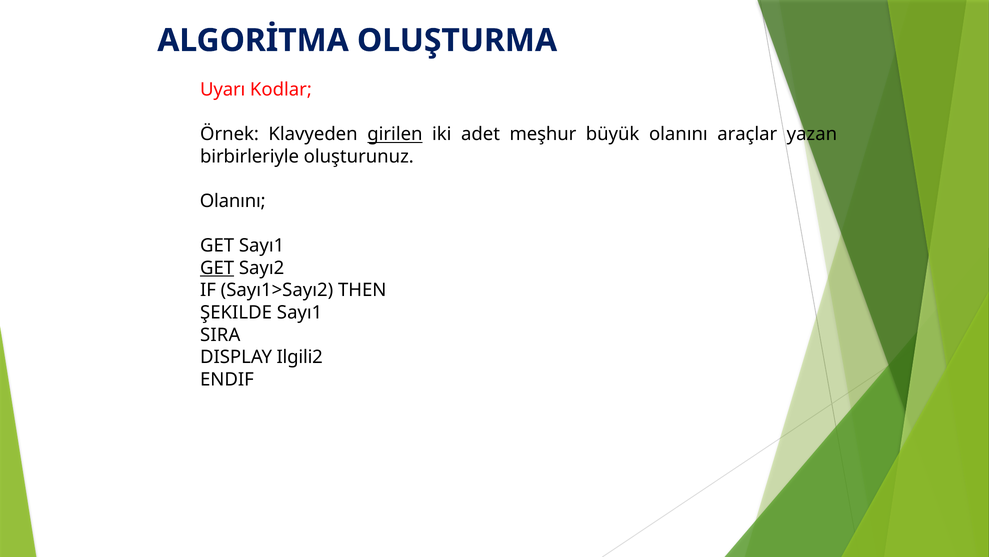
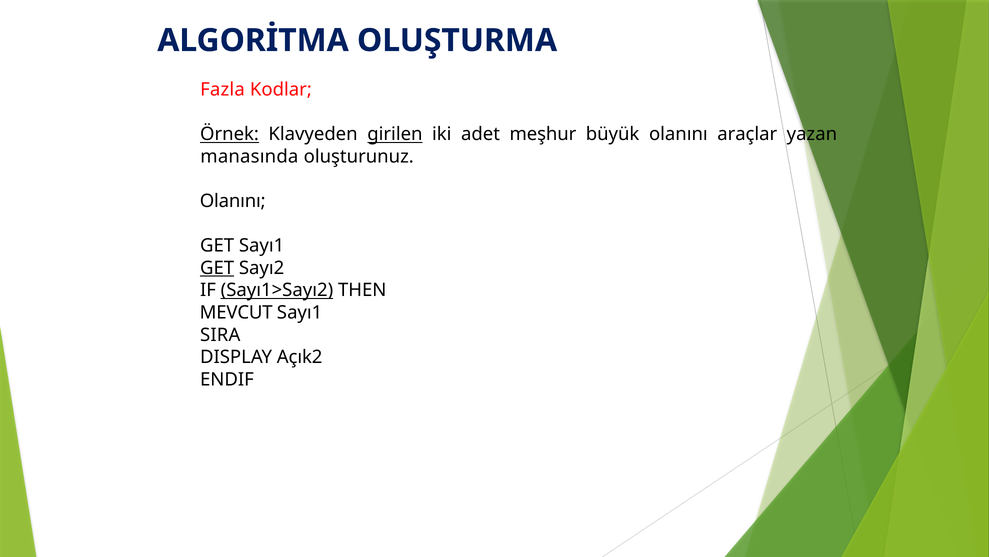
Uyarı: Uyarı -> Fazla
Örnek underline: none -> present
birbirleriyle: birbirleriyle -> manasında
Sayı1>Sayı2 underline: none -> present
ŞEKILDE: ŞEKILDE -> MEVCUT
Ilgili2: Ilgili2 -> Açık2
